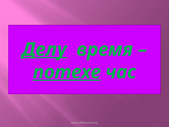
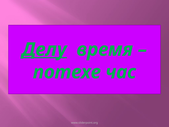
потехе underline: present -> none
